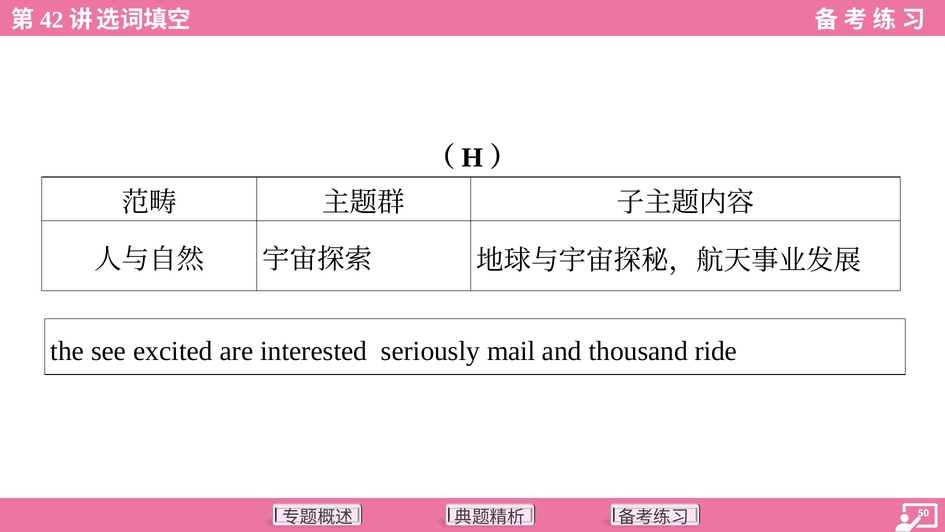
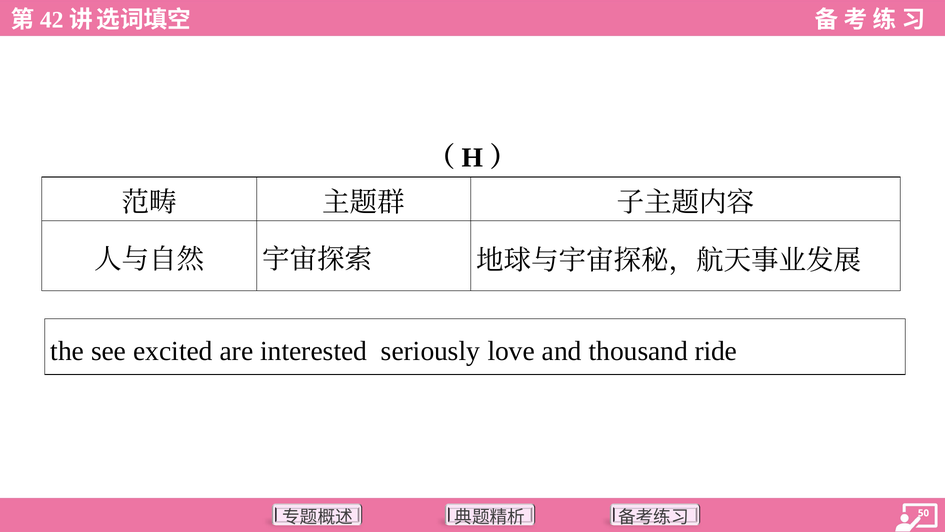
mail: mail -> love
